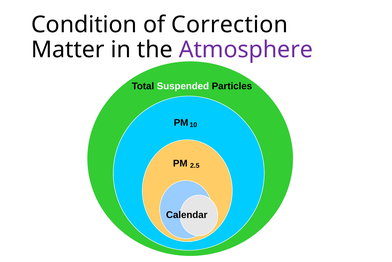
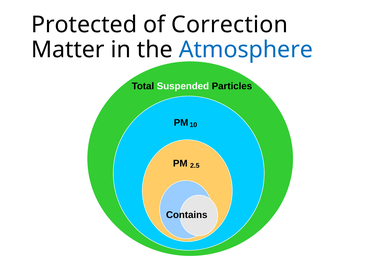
Condition: Condition -> Protected
Atmosphere colour: purple -> blue
Calendar: Calendar -> Contains
